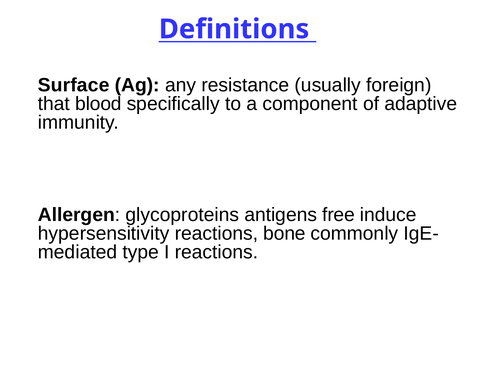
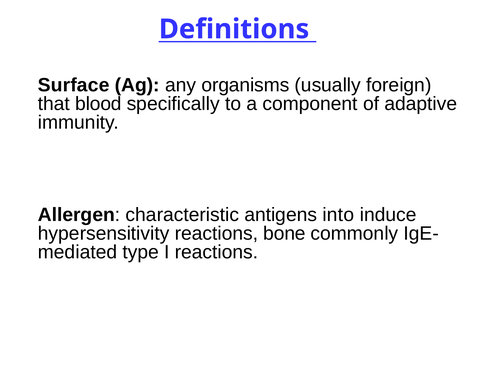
resistance: resistance -> organisms
glycoproteins: glycoproteins -> characteristic
free: free -> into
